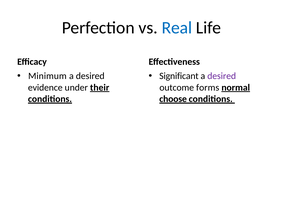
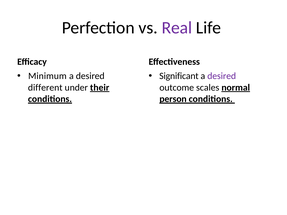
Real colour: blue -> purple
evidence: evidence -> different
forms: forms -> scales
choose: choose -> person
